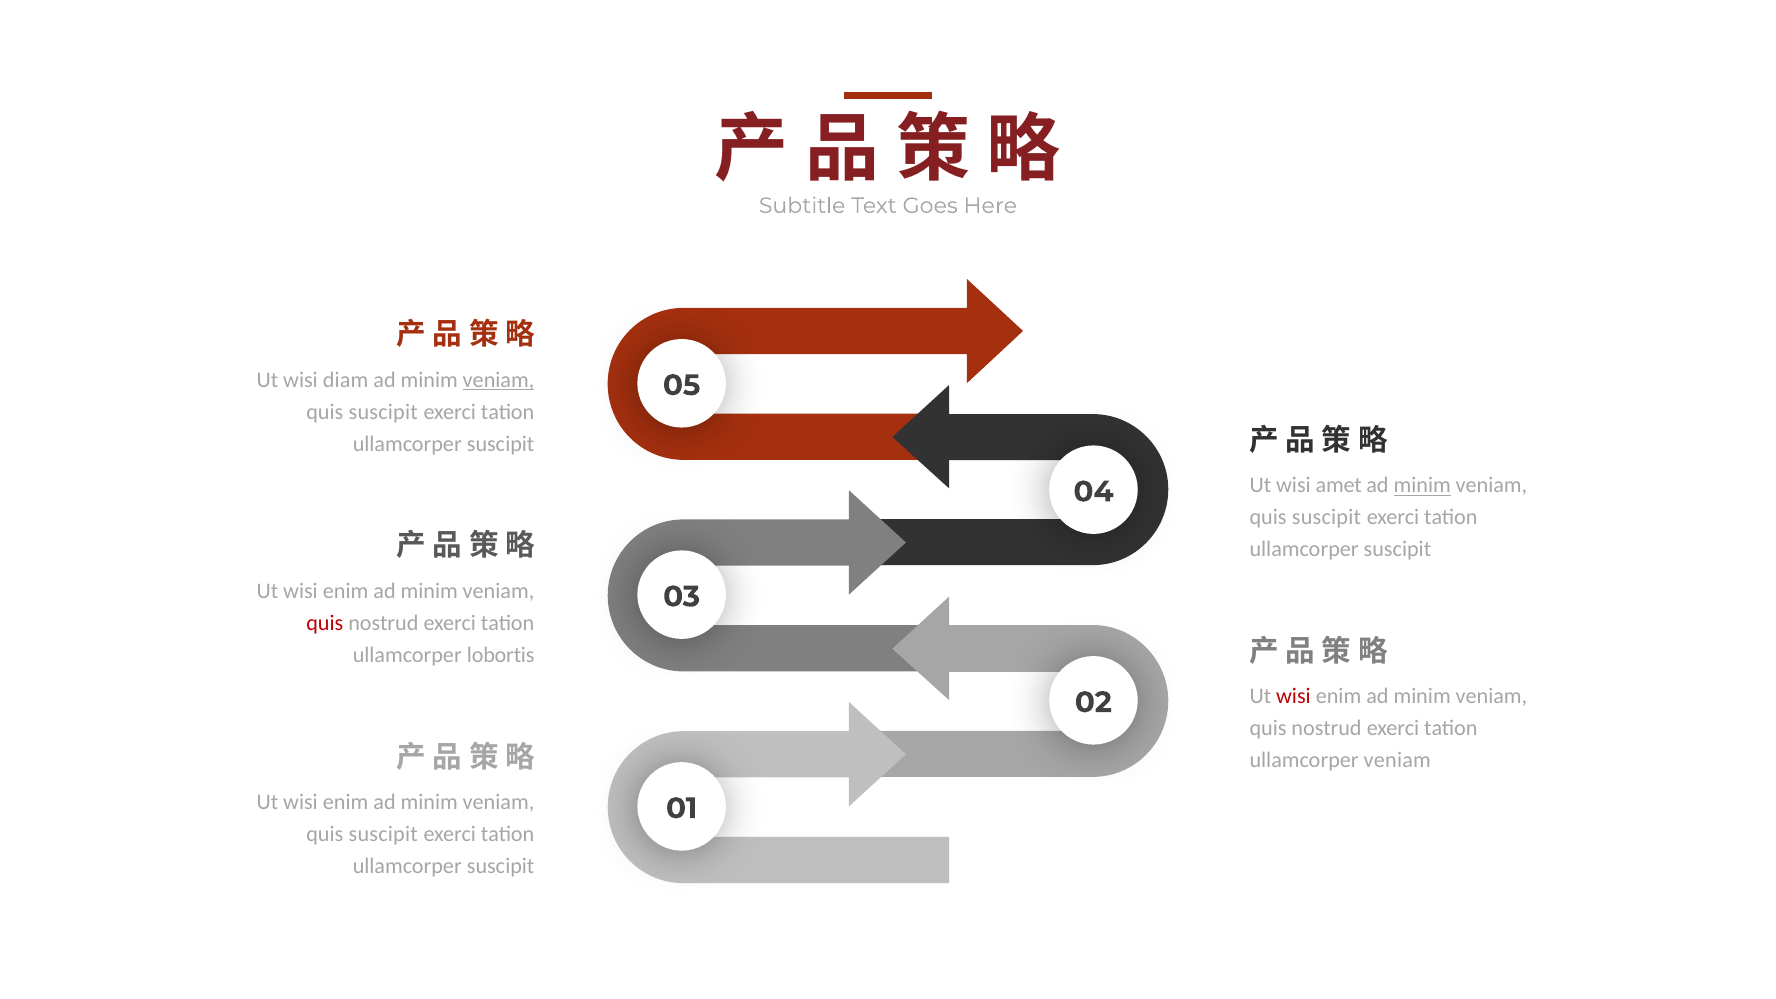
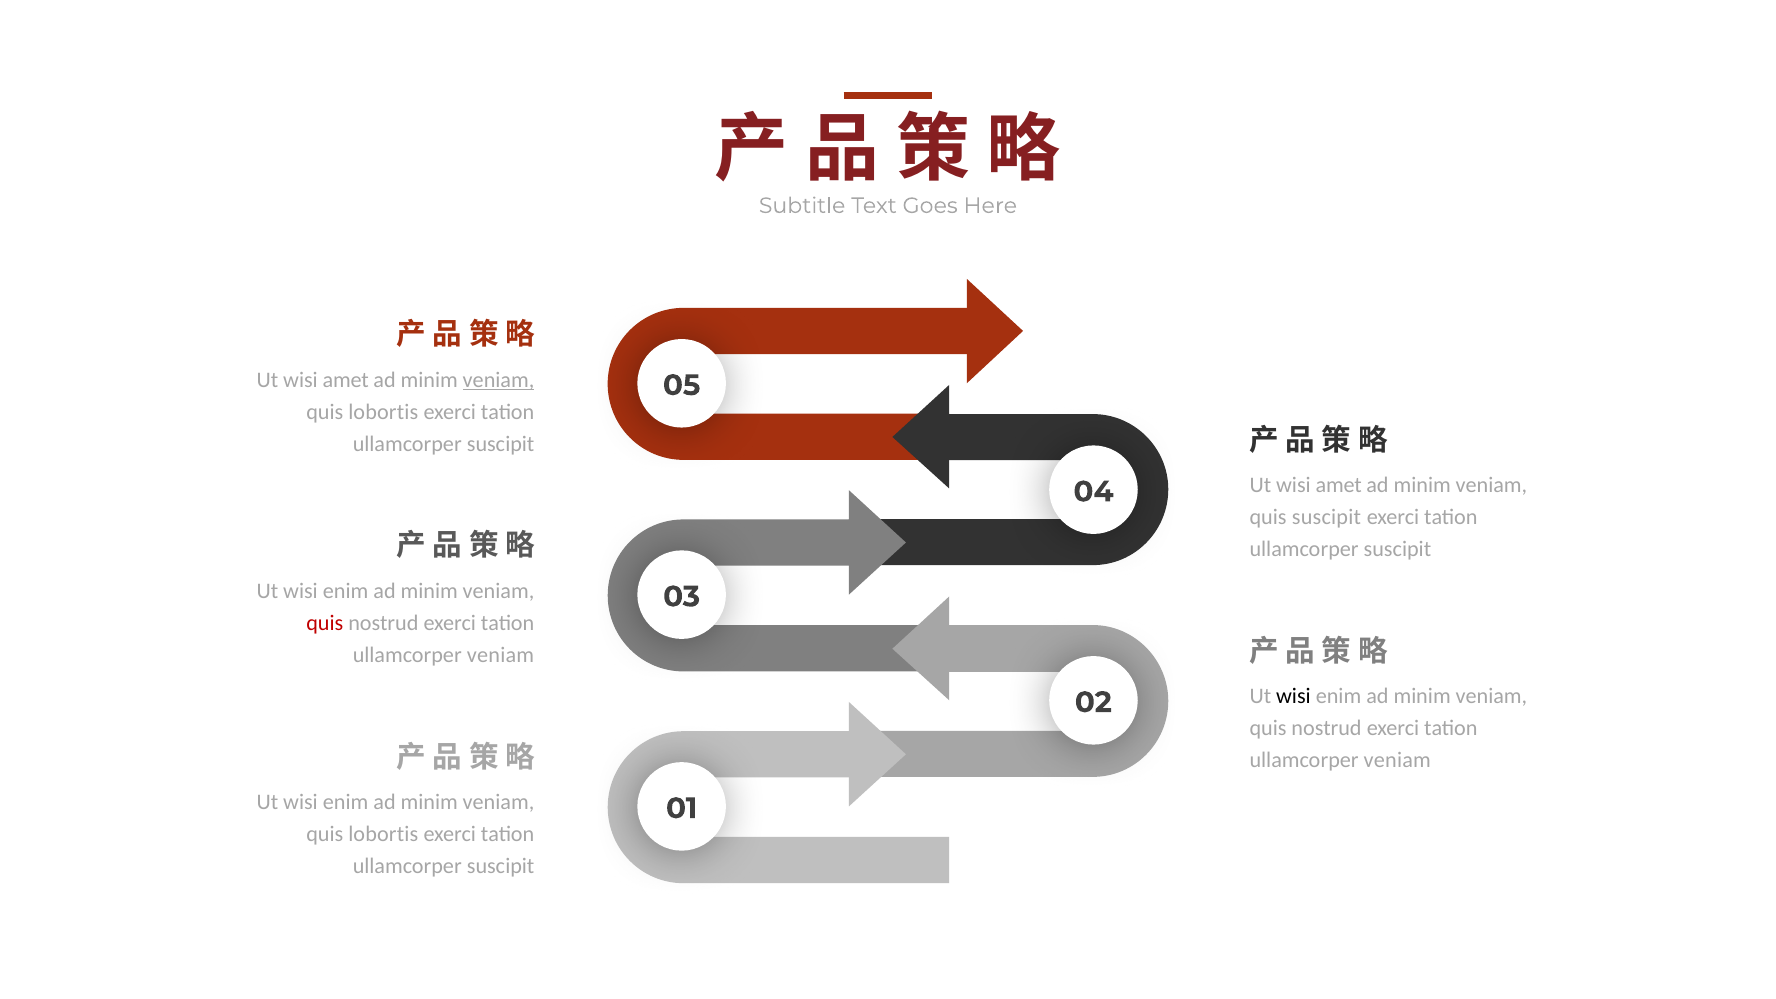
diam at (346, 380): diam -> amet
suscipit at (383, 412): suscipit -> lobortis
minim at (1422, 486) underline: present -> none
lobortis at (501, 655): lobortis -> veniam
wisi at (1293, 697) colour: red -> black
suscipit at (383, 835): suscipit -> lobortis
